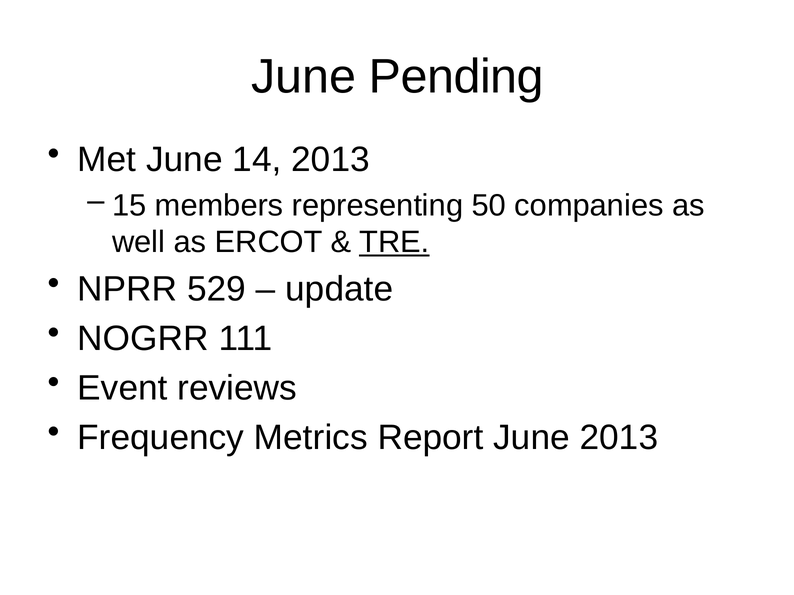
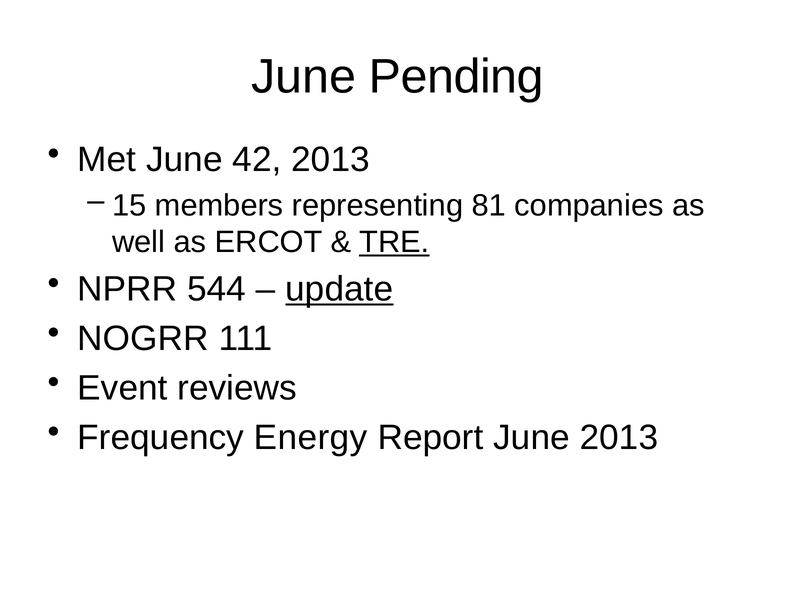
14: 14 -> 42
50: 50 -> 81
529: 529 -> 544
update underline: none -> present
Metrics: Metrics -> Energy
